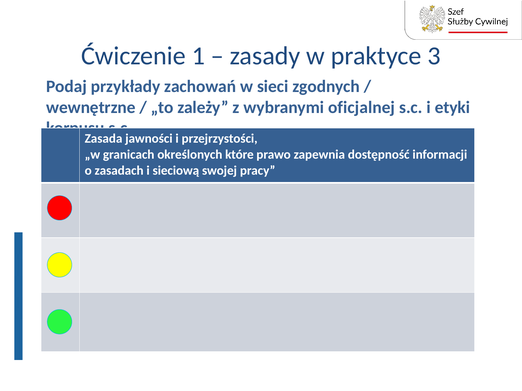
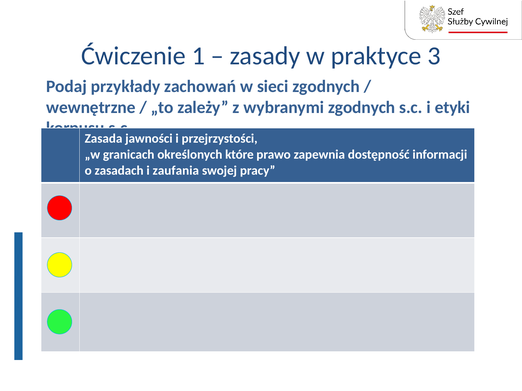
wybranymi oficjalnej: oficjalnej -> zgodnych
sieciową: sieciową -> zaufania
